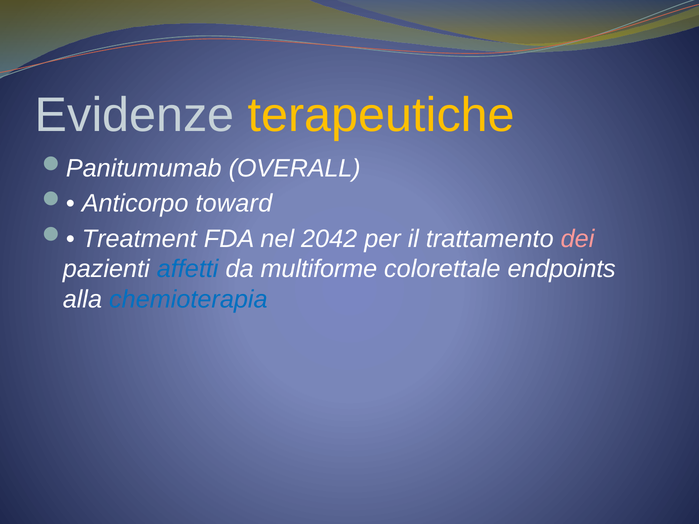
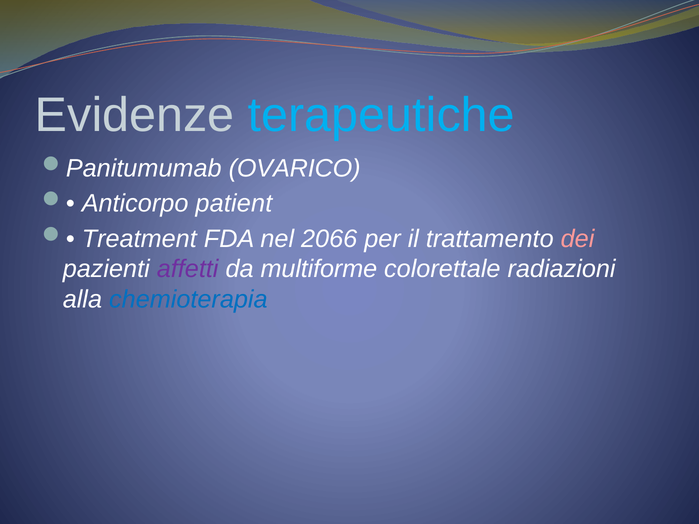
terapeutiche colour: yellow -> light blue
OVERALL: OVERALL -> OVARICO
toward: toward -> patient
2042: 2042 -> 2066
affetti colour: blue -> purple
endpoints: endpoints -> radiazioni
